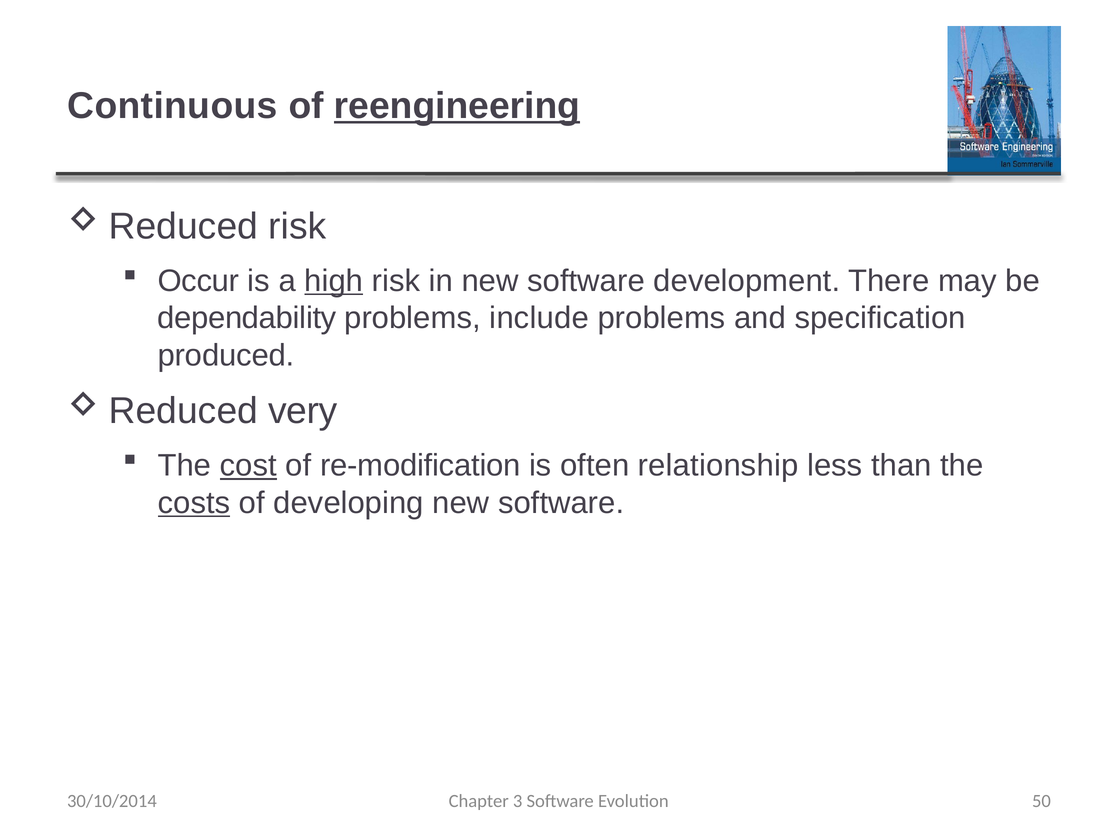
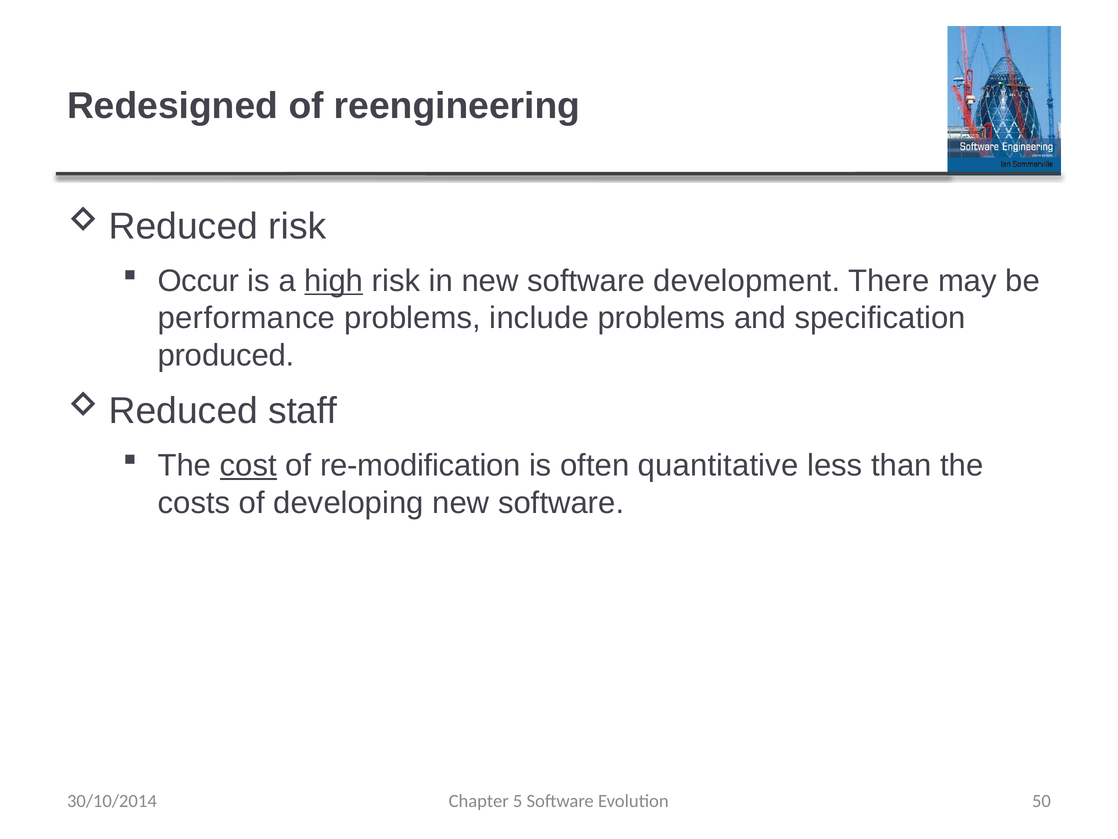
Continuous: Continuous -> Redesigned
reengineering underline: present -> none
dependability: dependability -> performance
very: very -> staff
relationship: relationship -> quantitative
costs underline: present -> none
3: 3 -> 5
